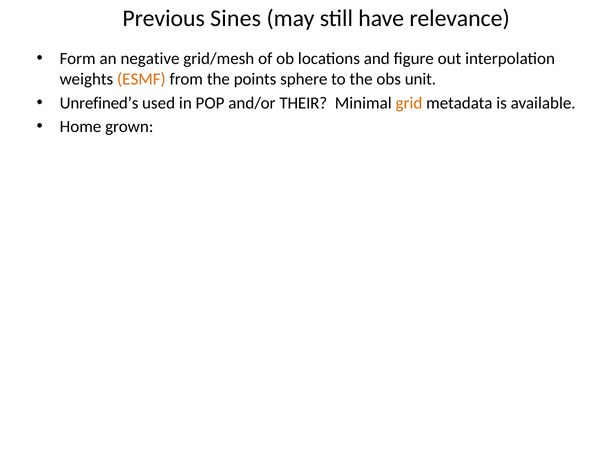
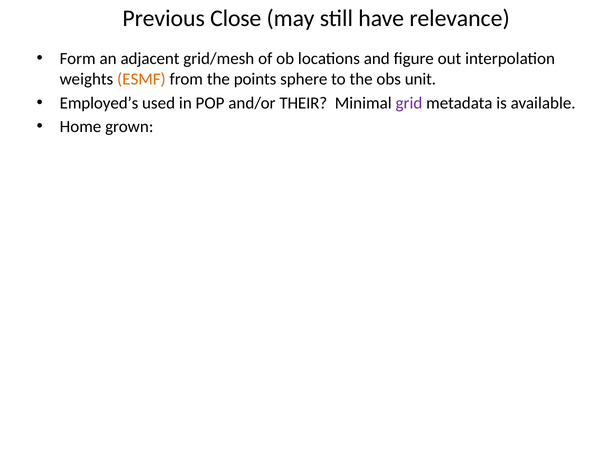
Sines: Sines -> Close
negative: negative -> adjacent
Unrefined’s: Unrefined’s -> Employed’s
grid colour: orange -> purple
